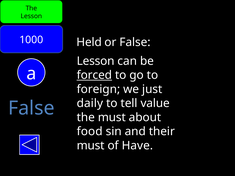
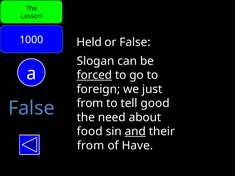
Lesson at (96, 61): Lesson -> Slogan
daily at (90, 103): daily -> from
value: value -> good
the must: must -> need
and underline: none -> present
must at (91, 146): must -> from
